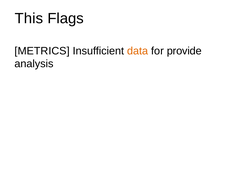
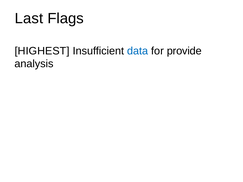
This: This -> Last
METRICS: METRICS -> HIGHEST
data colour: orange -> blue
